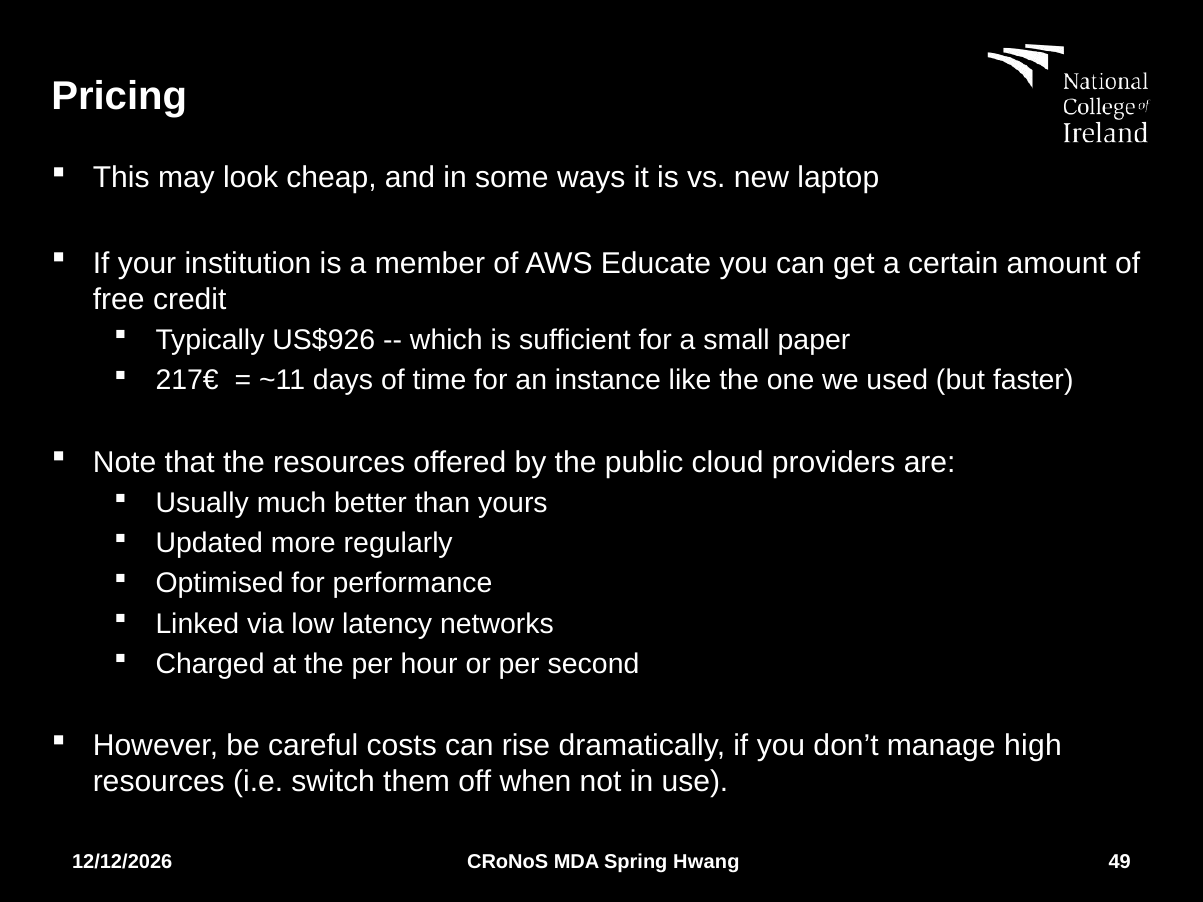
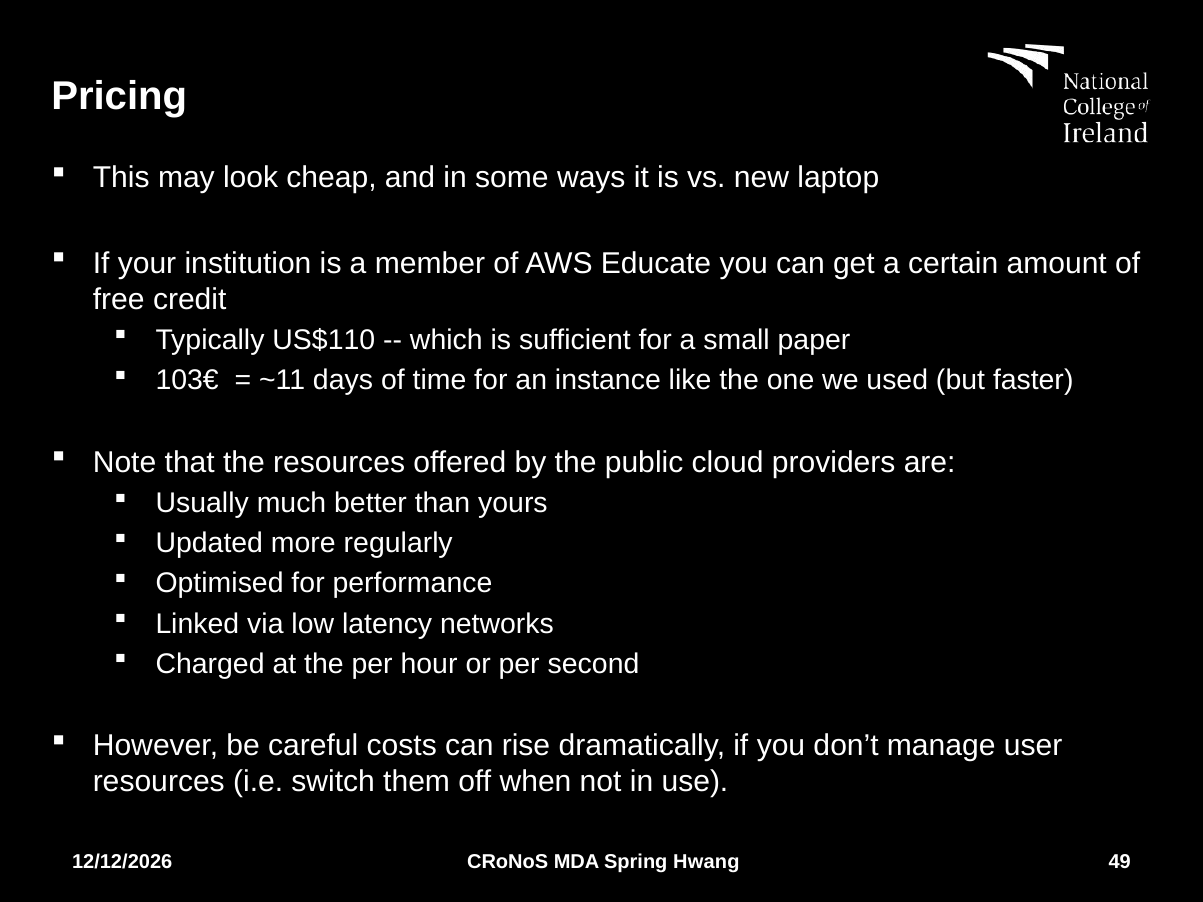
US$926: US$926 -> US$110
217€: 217€ -> 103€
high: high -> user
